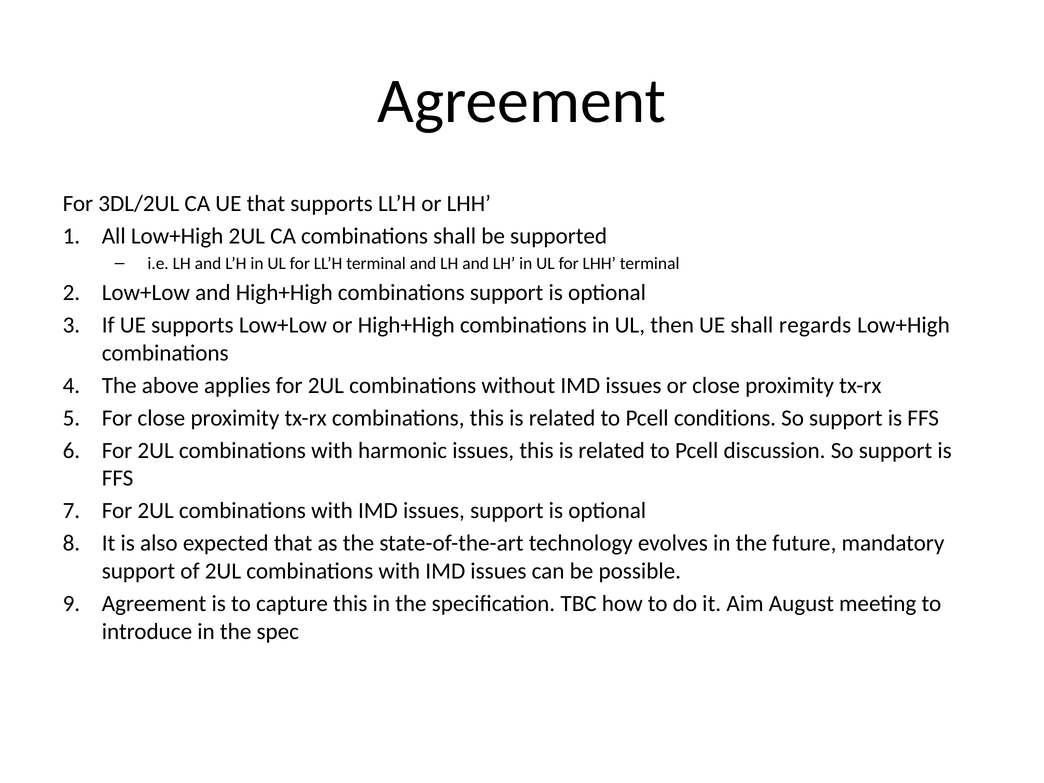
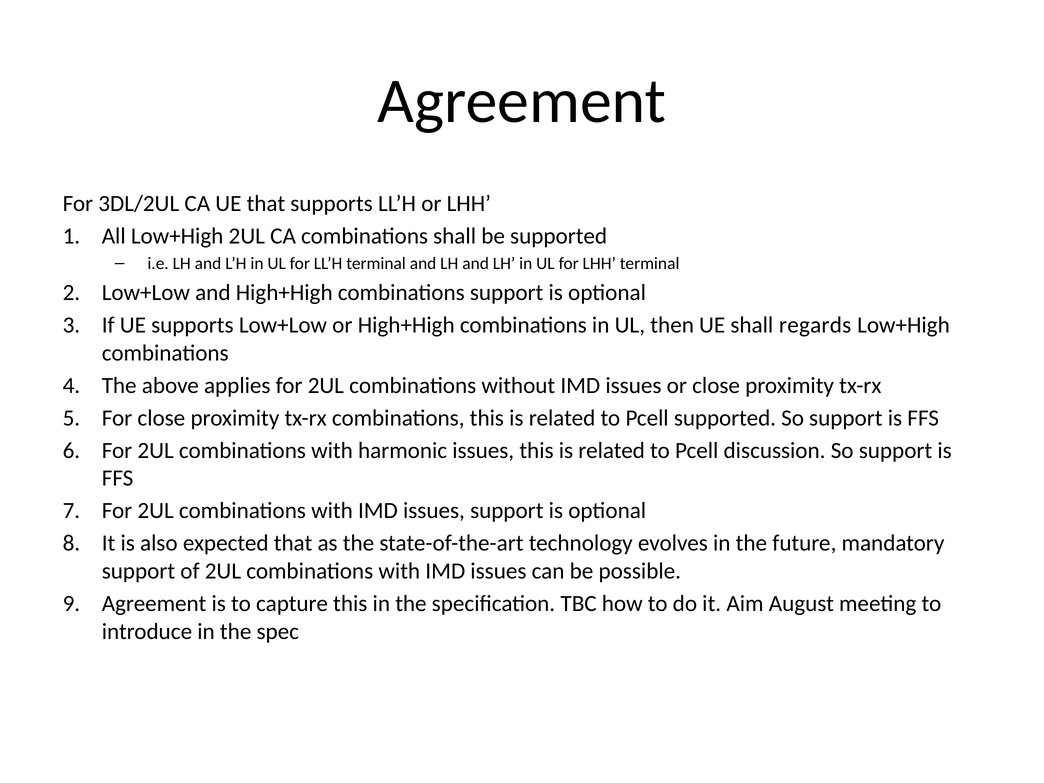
Pcell conditions: conditions -> supported
